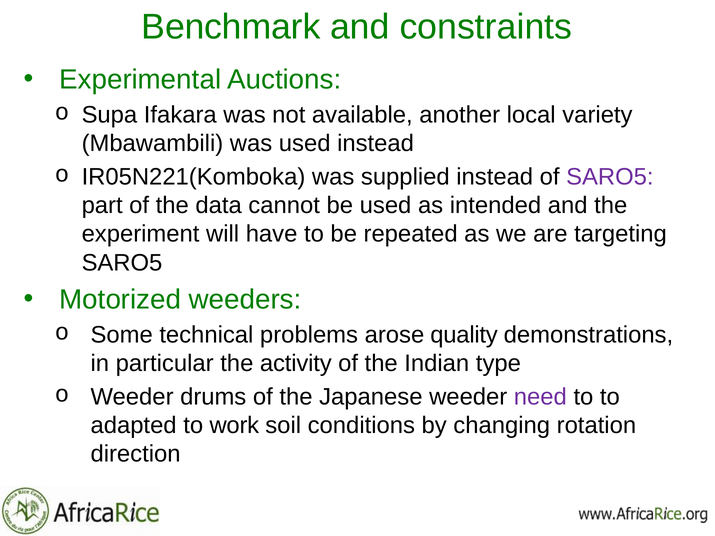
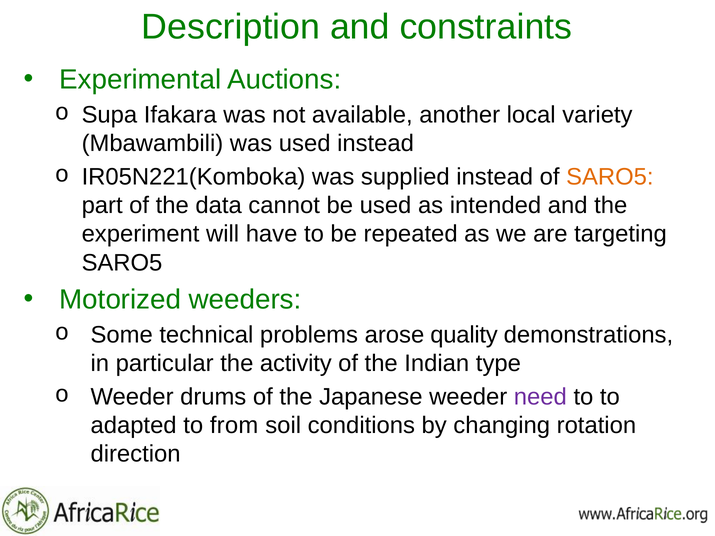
Benchmark: Benchmark -> Description
SARO5 at (610, 177) colour: purple -> orange
work: work -> from
